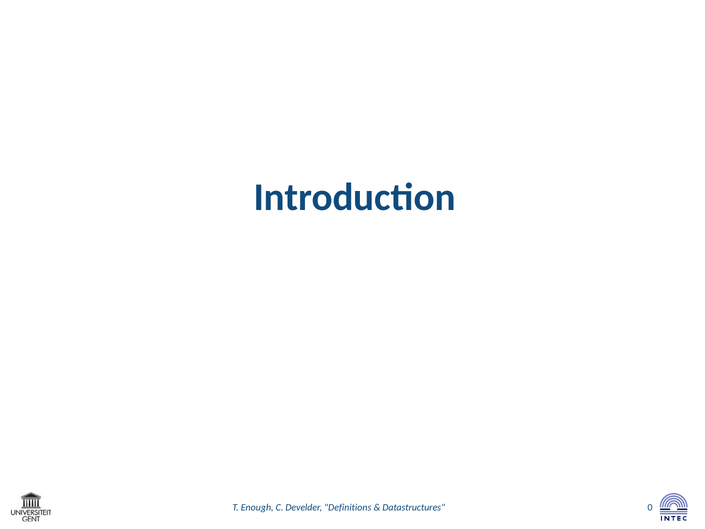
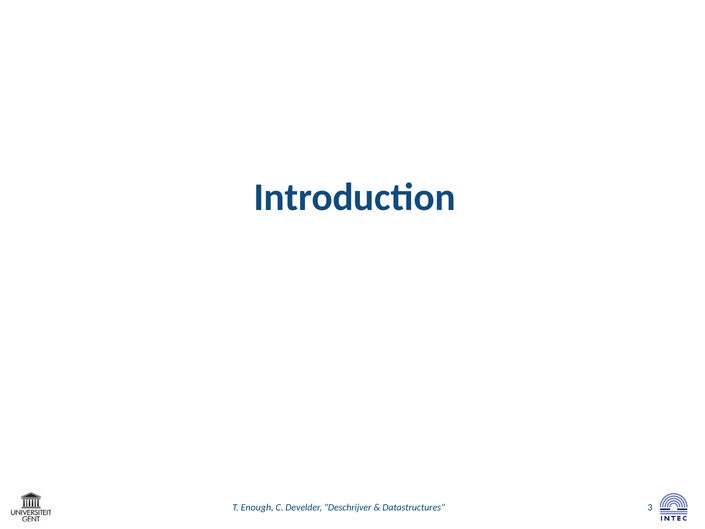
Definitions: Definitions -> Deschrijver
0: 0 -> 3
